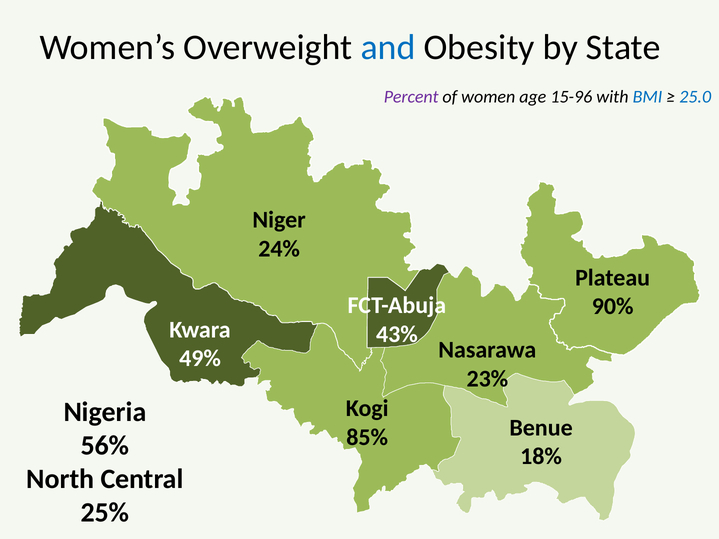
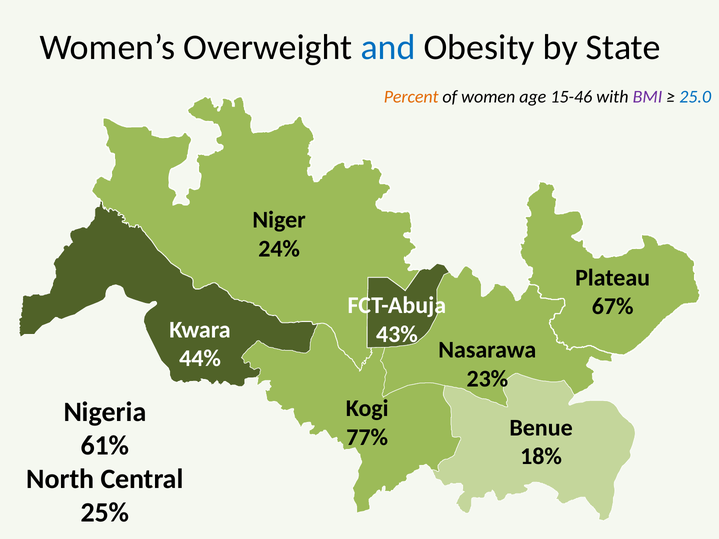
Percent colour: purple -> orange
15-96: 15-96 -> 15-46
BMI colour: blue -> purple
90%: 90% -> 67%
49%: 49% -> 44%
85%: 85% -> 77%
56%: 56% -> 61%
